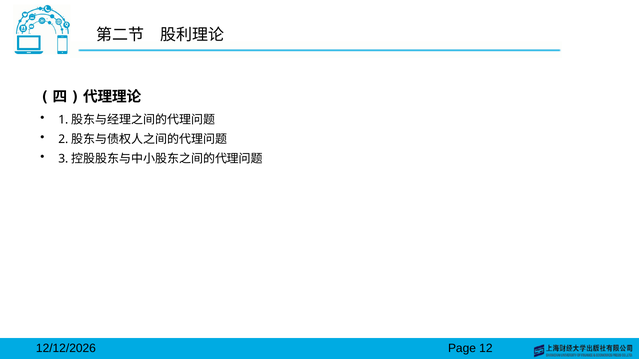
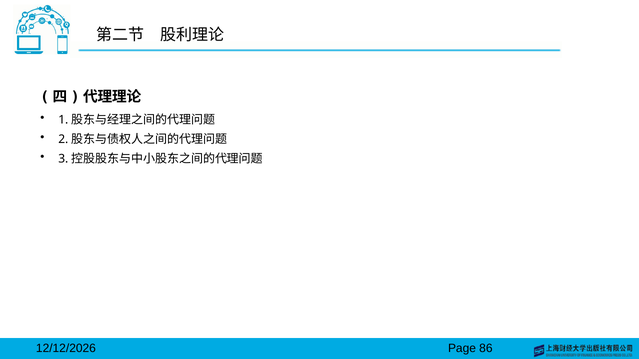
12: 12 -> 86
